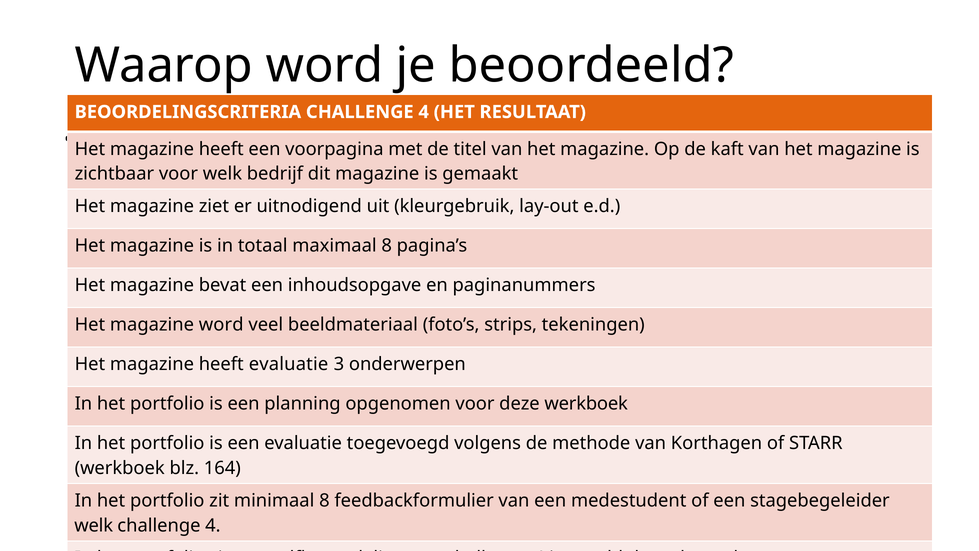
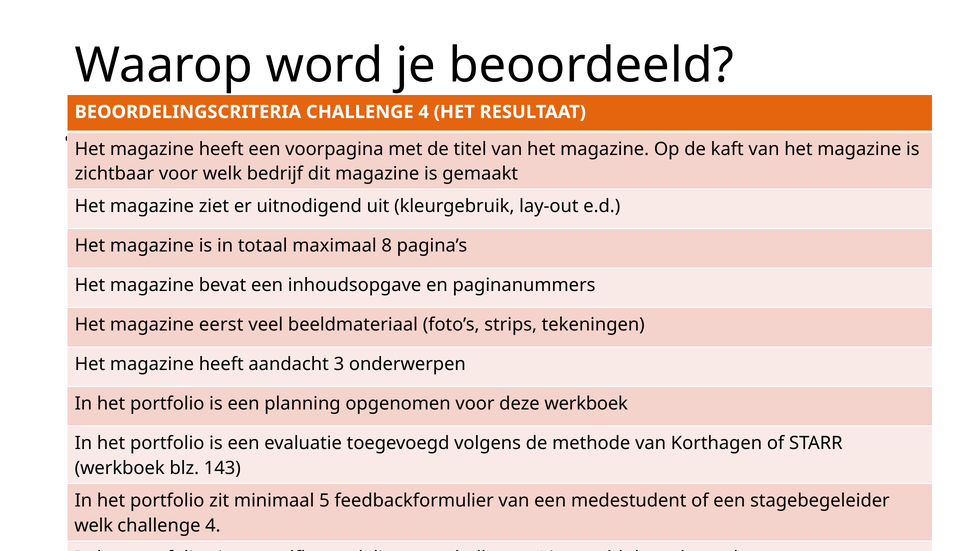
magazine word: word -> eerst
heeft evaluatie: evaluatie -> aandacht
164: 164 -> 143
minimaal 8: 8 -> 5
